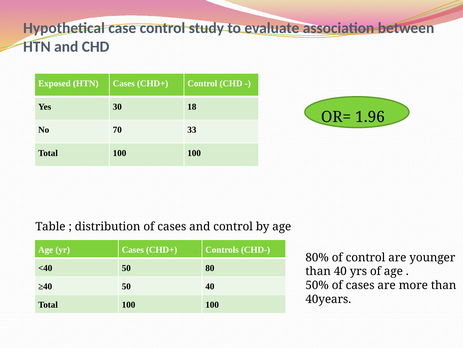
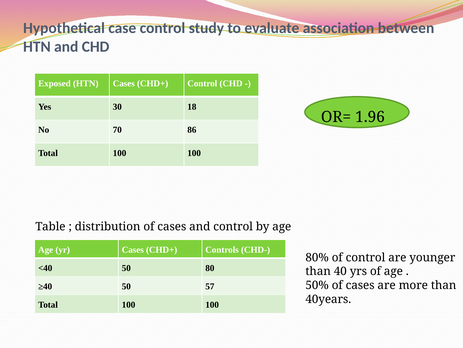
33: 33 -> 86
50 40: 40 -> 57
